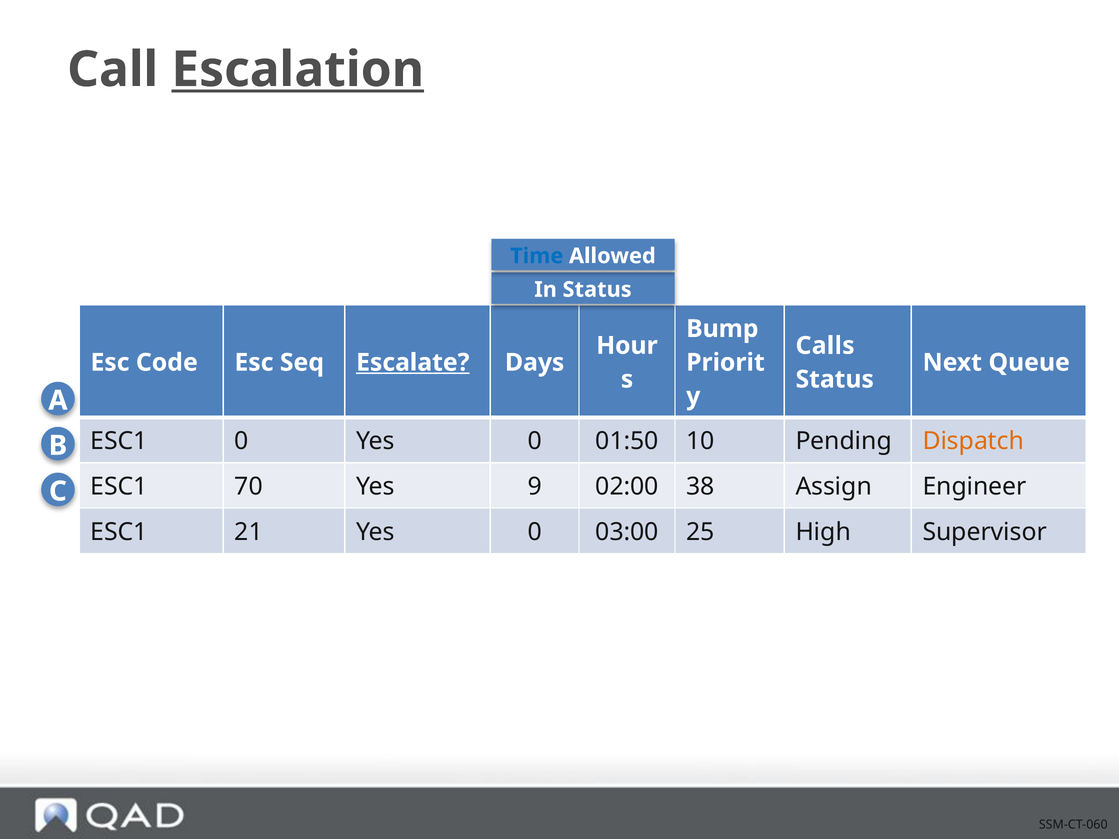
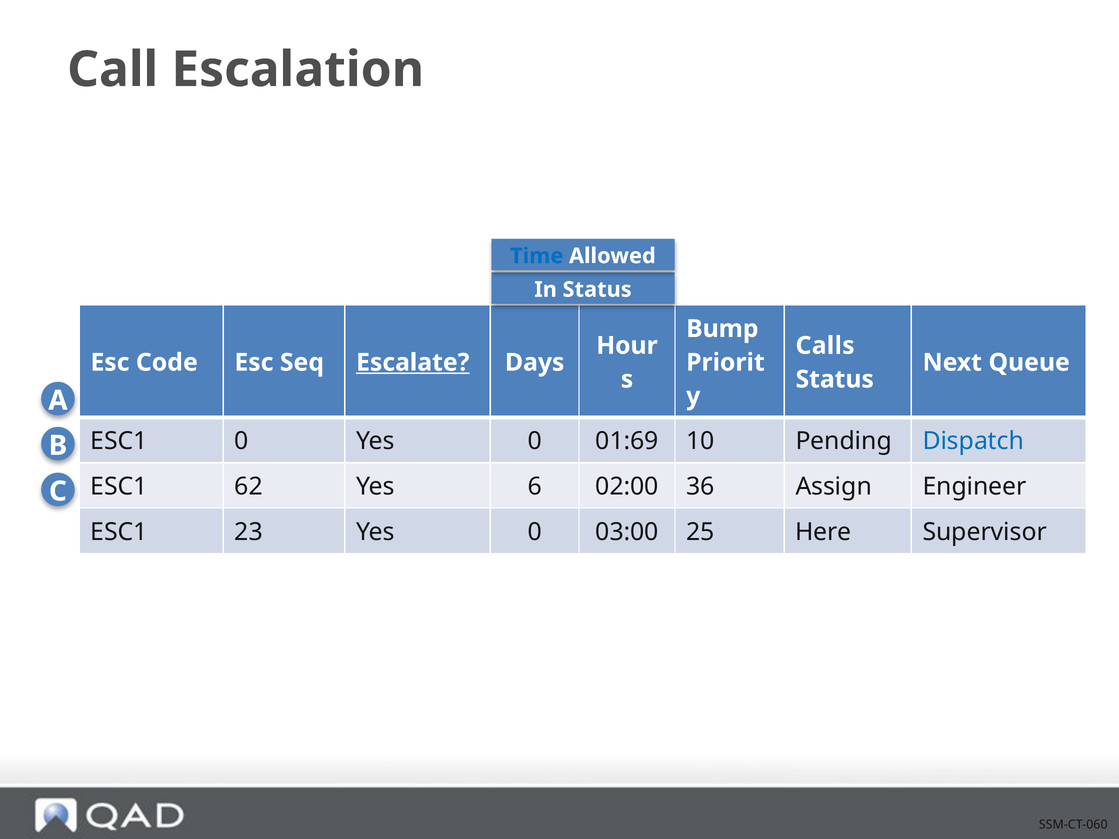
Escalation underline: present -> none
01:50: 01:50 -> 01:69
Dispatch colour: orange -> blue
70: 70 -> 62
9: 9 -> 6
38: 38 -> 36
21: 21 -> 23
High: High -> Here
